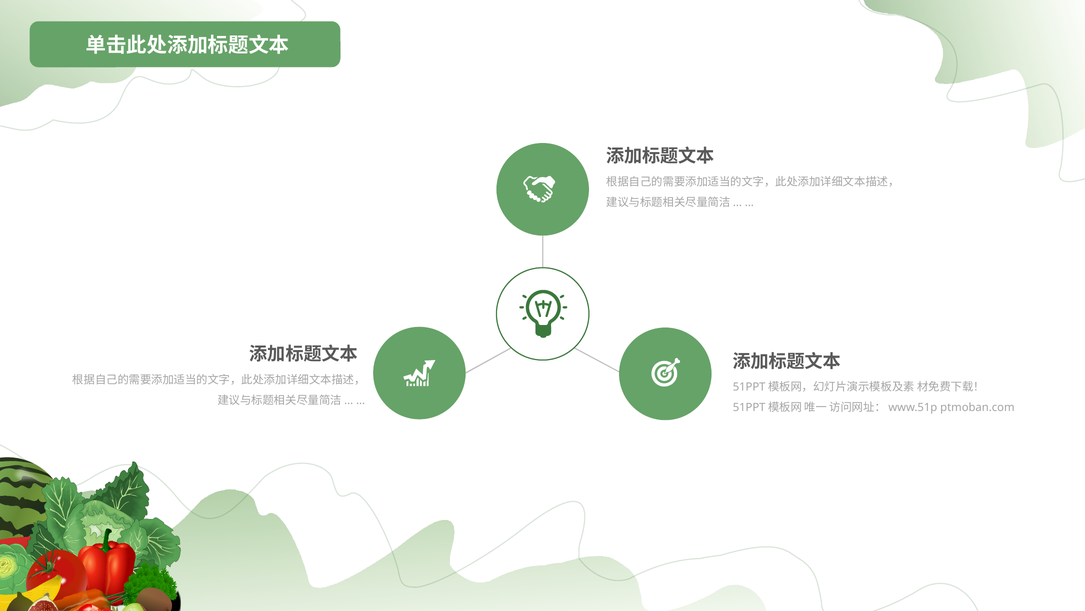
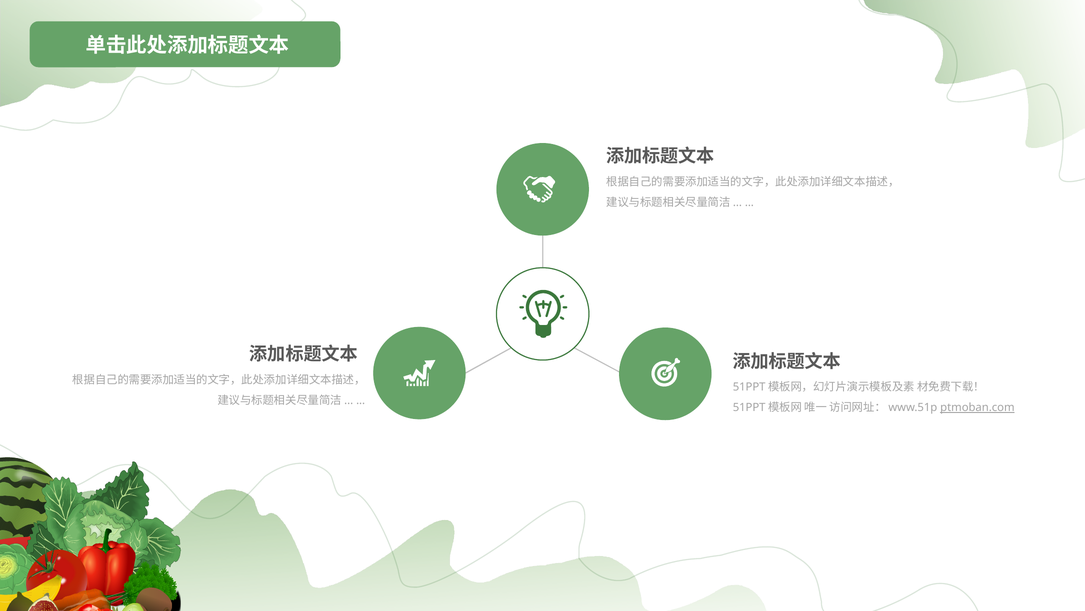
ptmoban.com underline: none -> present
